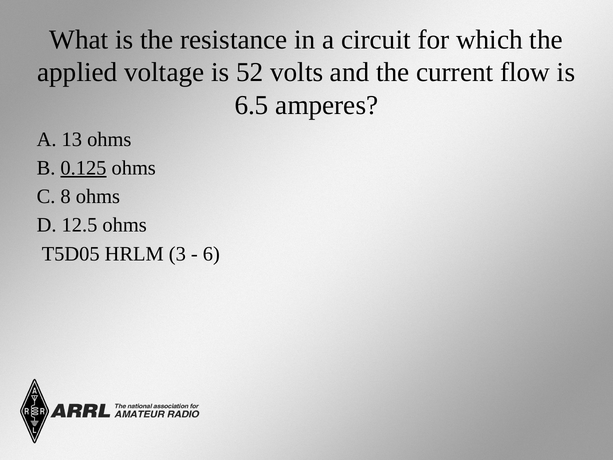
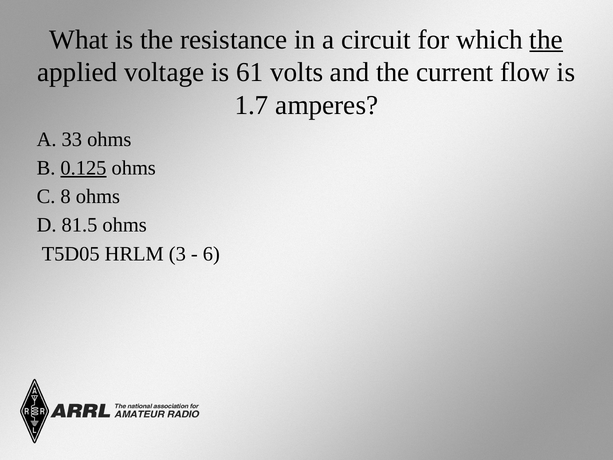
the at (546, 40) underline: none -> present
52: 52 -> 61
6.5: 6.5 -> 1.7
13: 13 -> 33
12.5: 12.5 -> 81.5
